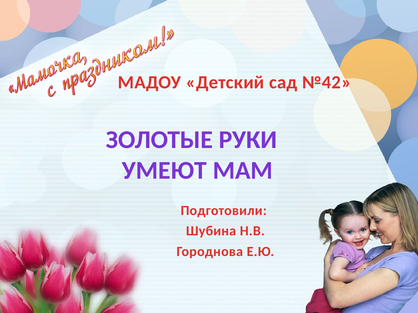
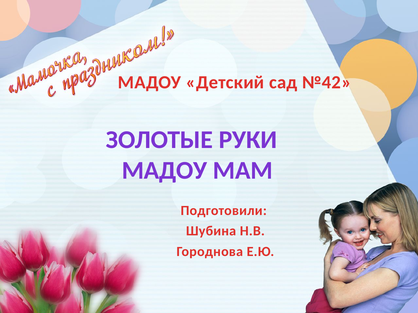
УМЕЮТ at (164, 171): УМЕЮТ -> МАДОУ
